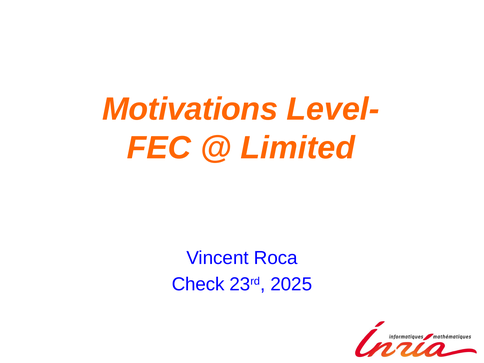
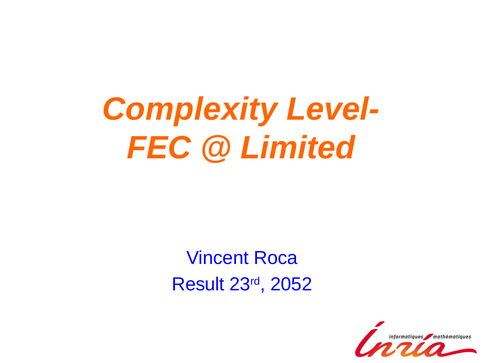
Motivations: Motivations -> Complexity
Check: Check -> Result
2025: 2025 -> 2052
